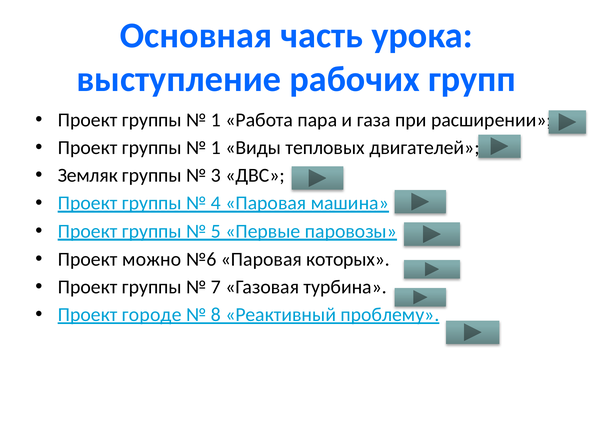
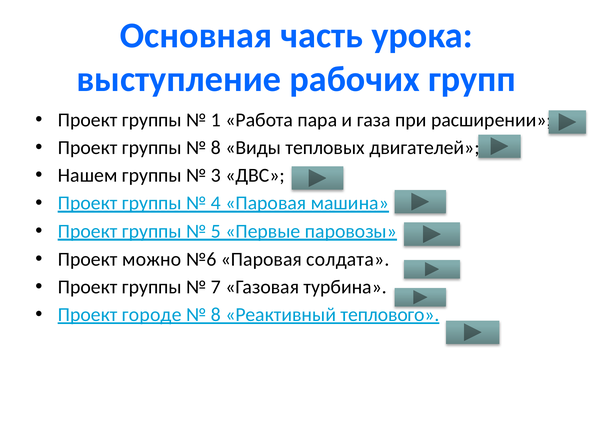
1 at (216, 148): 1 -> 8
Земляк: Земляк -> Нашем
которых: которых -> солдата
проблему: проблему -> теплового
